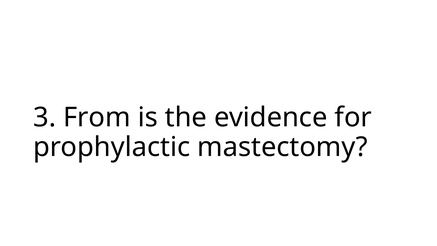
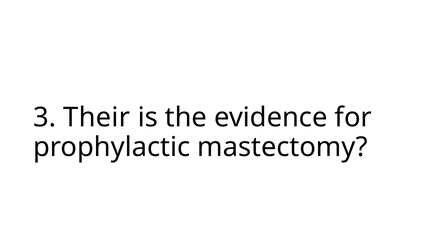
From: From -> Their
